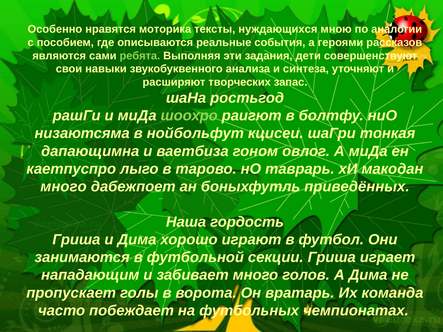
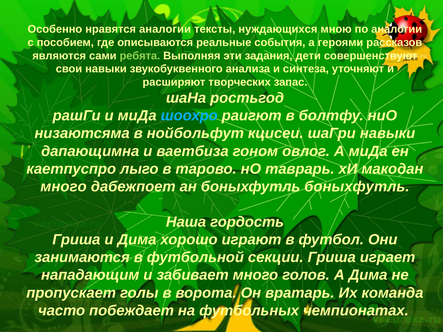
нравятся моторика: моторика -> аналогии
шоохро colour: light green -> light blue
шаГри тонкая: тонкая -> навыки
боныхфутль приведённых: приведённых -> боныхфутль
